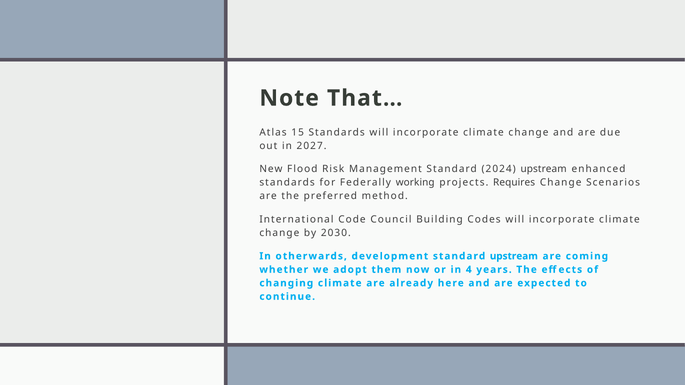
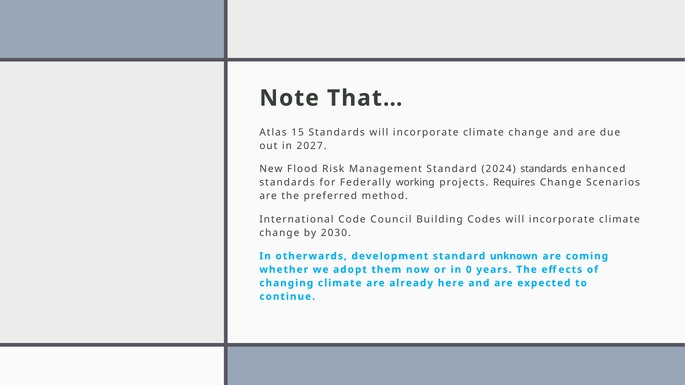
2024 upstream: upstream -> standards
standard upstream: upstream -> unknown
4: 4 -> 0
